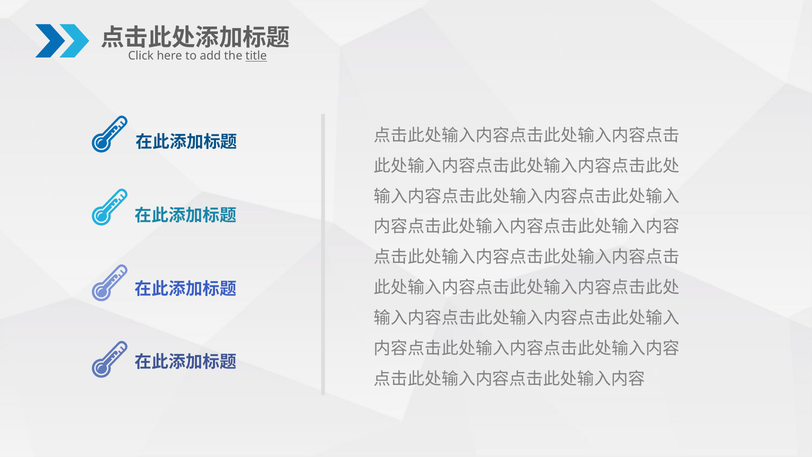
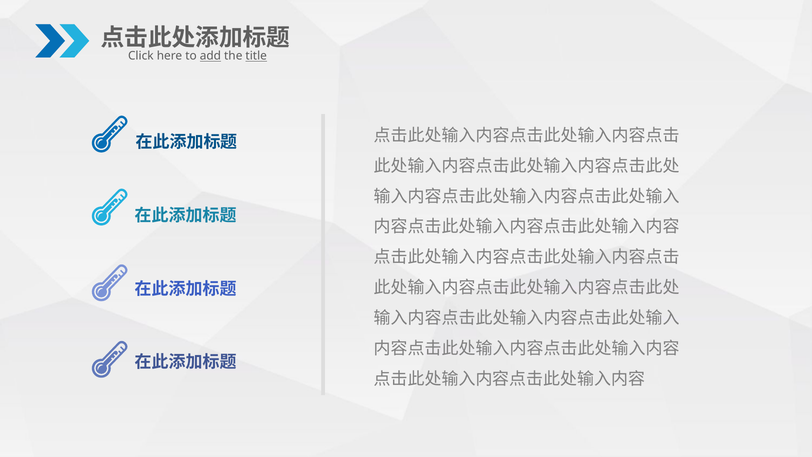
add underline: none -> present
